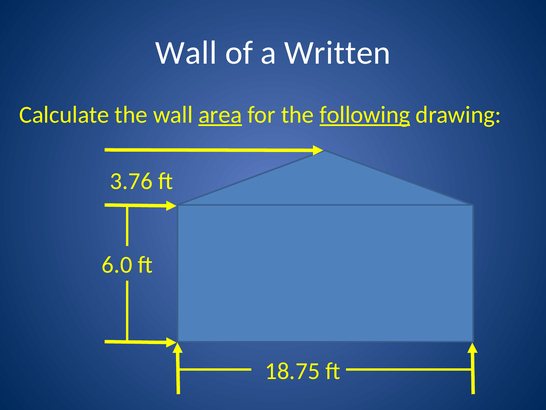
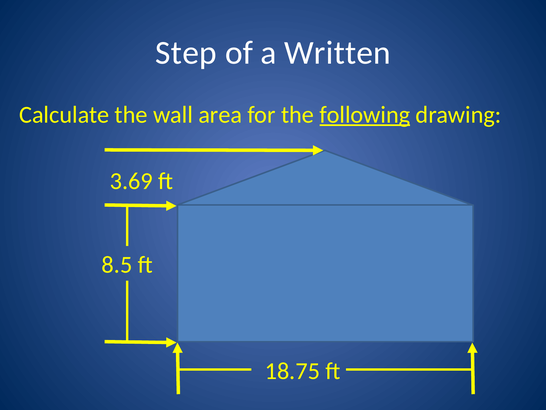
Wall at (186, 53): Wall -> Step
area underline: present -> none
3.76: 3.76 -> 3.69
6.0: 6.0 -> 8.5
